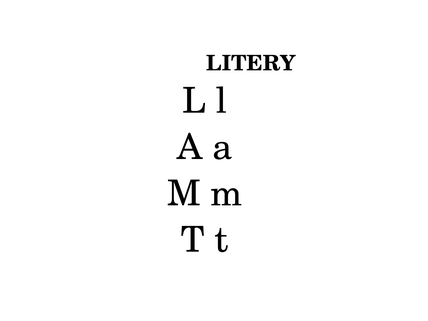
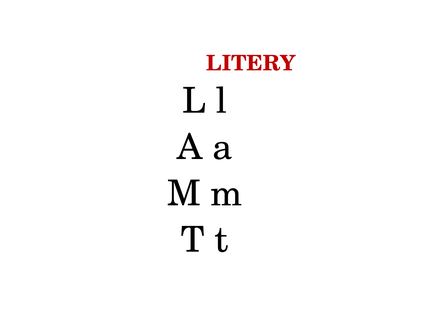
LITERY colour: black -> red
